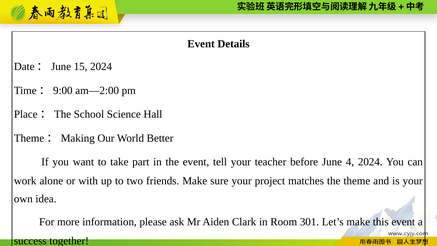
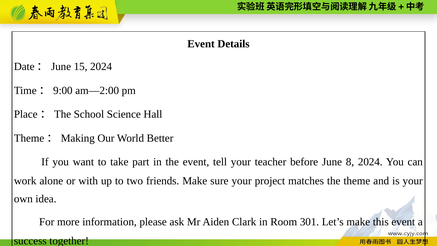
4: 4 -> 8
